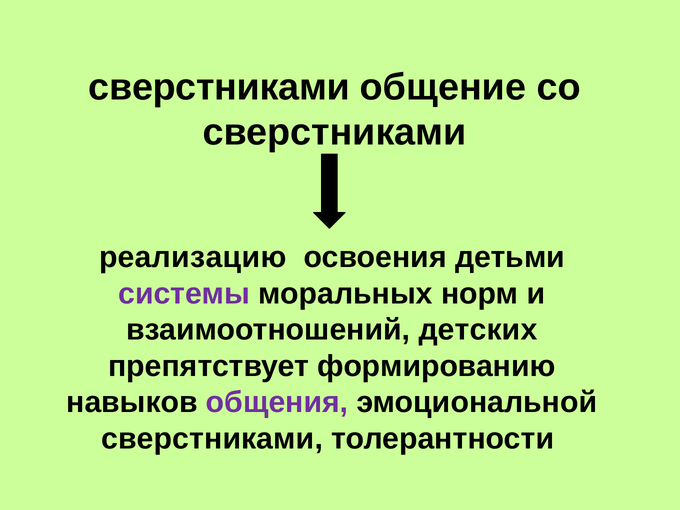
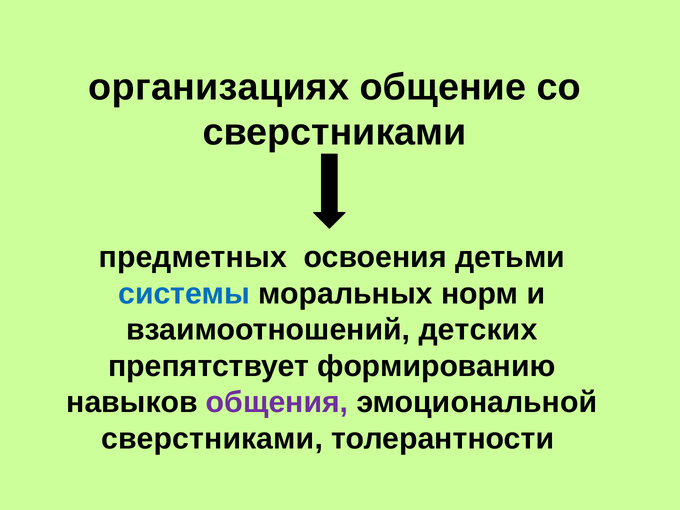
сверстниками at (219, 87): сверстниками -> организациях
реализацию: реализацию -> предметных
системы colour: purple -> blue
